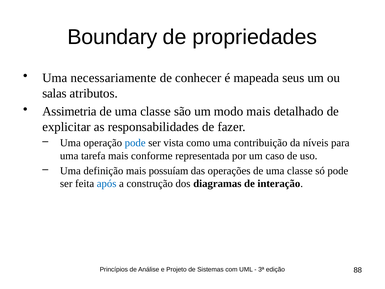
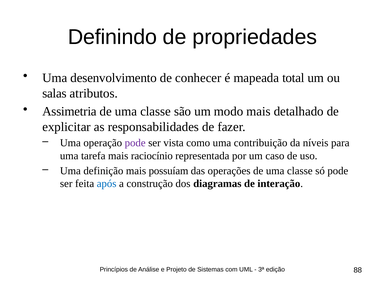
Boundary: Boundary -> Definindo
necessariamente: necessariamente -> desenvolvimento
seus: seus -> total
pode at (135, 143) colour: blue -> purple
conforme: conforme -> raciocínio
